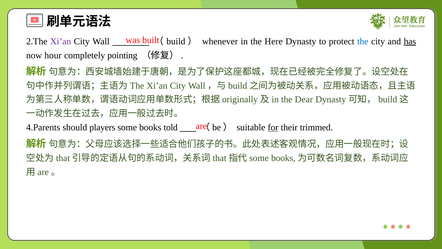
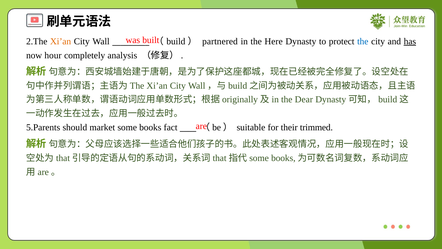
Xi’an at (61, 41) colour: purple -> orange
whenever: whenever -> partnered
pointing: pointing -> analysis
4.Parents: 4.Parents -> 5.Parents
players: players -> market
told: told -> fact
for underline: present -> none
